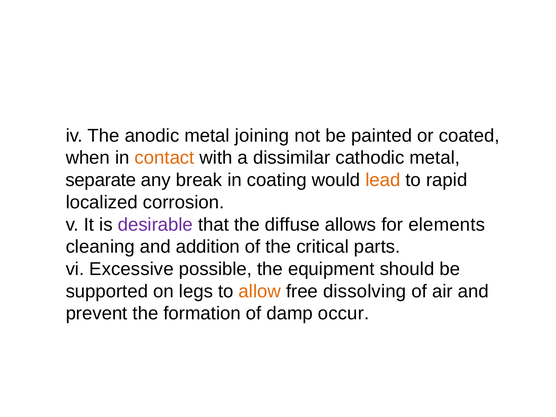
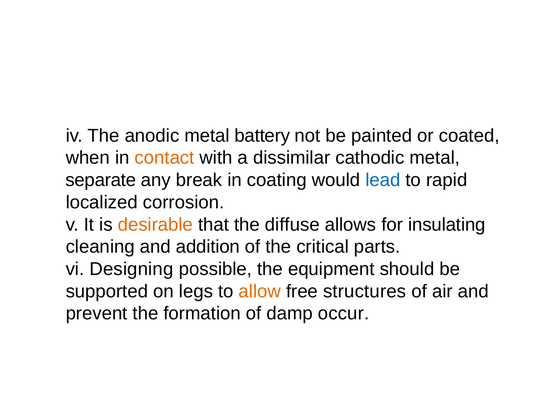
joining: joining -> battery
lead colour: orange -> blue
desirable colour: purple -> orange
elements: elements -> insulating
Excessive: Excessive -> Designing
dissolving: dissolving -> structures
